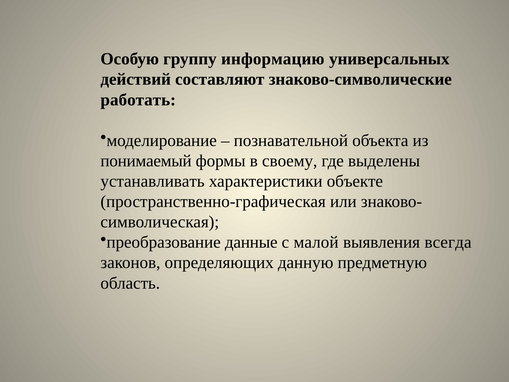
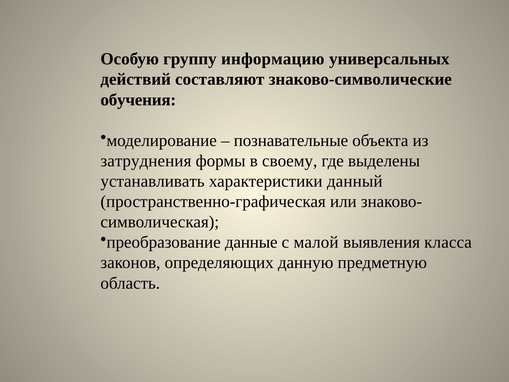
работать: работать -> обучения
познавательной: познавательной -> познавательные
понимаемый: понимаемый -> затруднения
объекте: объекте -> данный
всегда: всегда -> класса
